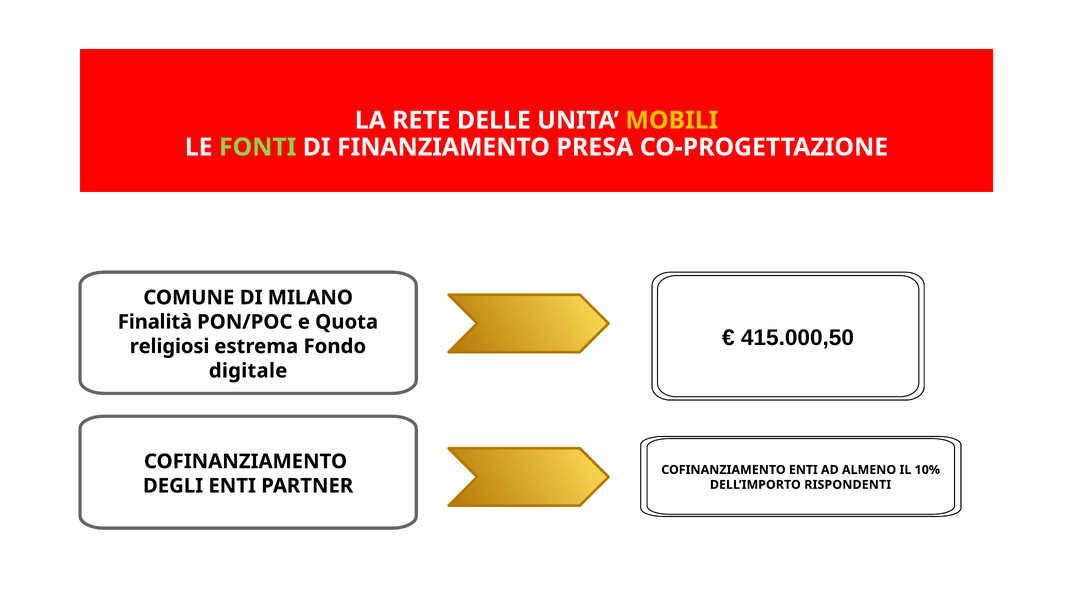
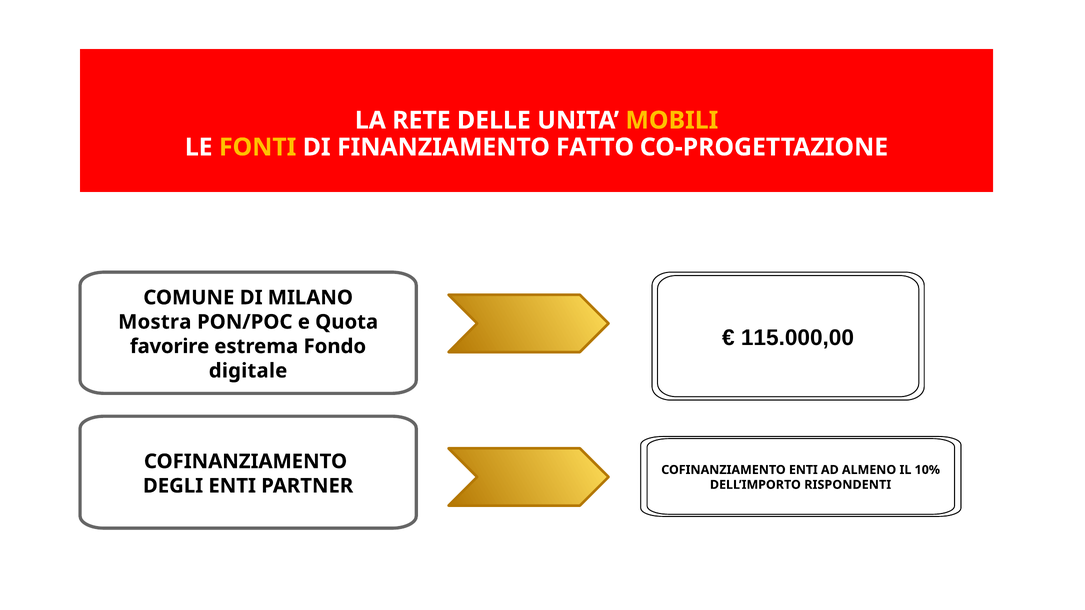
FONTI colour: light green -> yellow
PRESA: PRESA -> FATTO
Finalità: Finalità -> Mostra
415.000,50: 415.000,50 -> 115.000,00
religiosi: religiosi -> favorire
